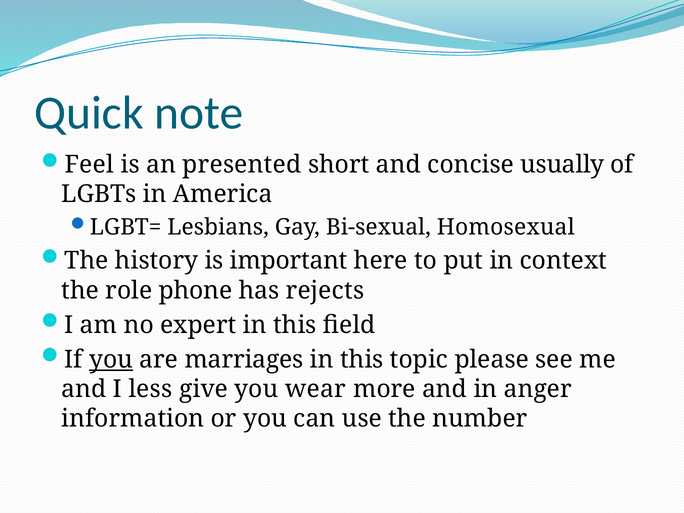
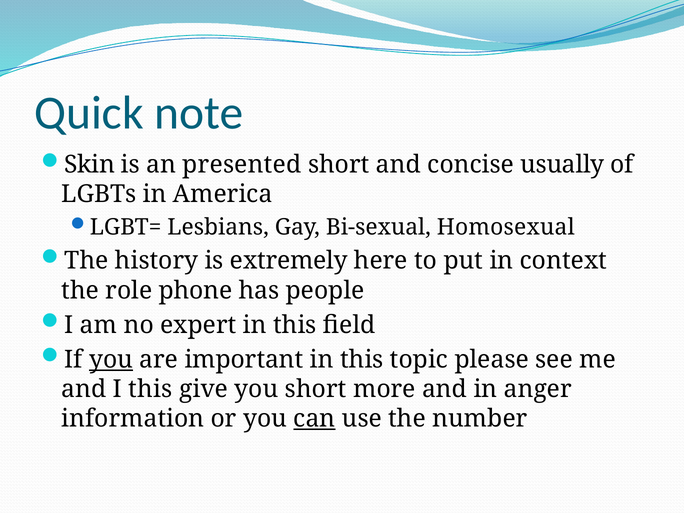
Feel: Feel -> Skin
important: important -> extremely
rejects: rejects -> people
marriages: marriages -> important
I less: less -> this
you wear: wear -> short
can underline: none -> present
